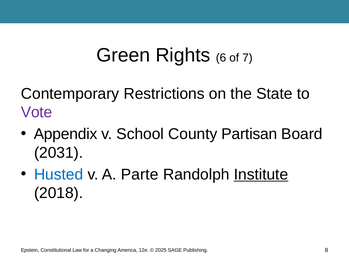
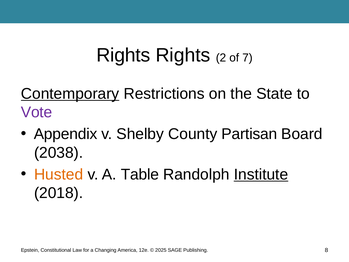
Green at (123, 55): Green -> Rights
6: 6 -> 2
Contemporary underline: none -> present
School: School -> Shelby
2031: 2031 -> 2038
Husted colour: blue -> orange
Parte: Parte -> Table
